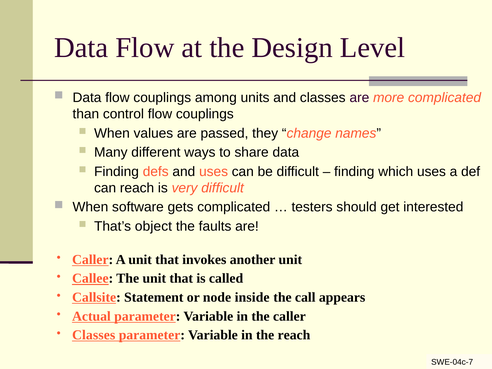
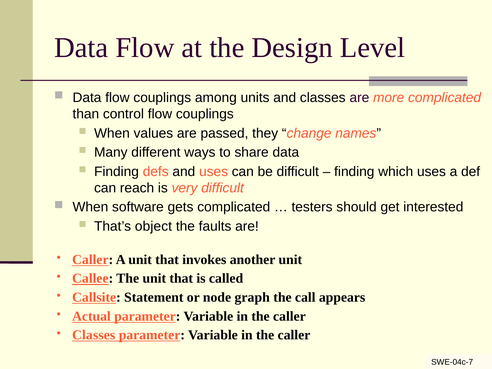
inside: inside -> graph
reach at (294, 335): reach -> caller
